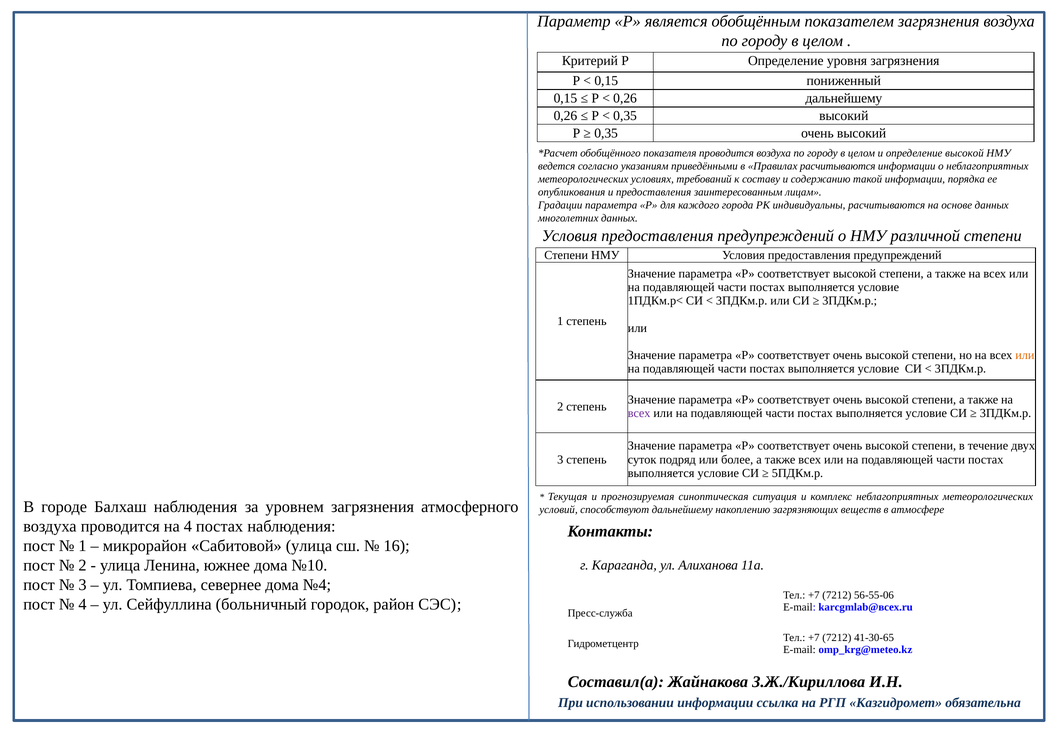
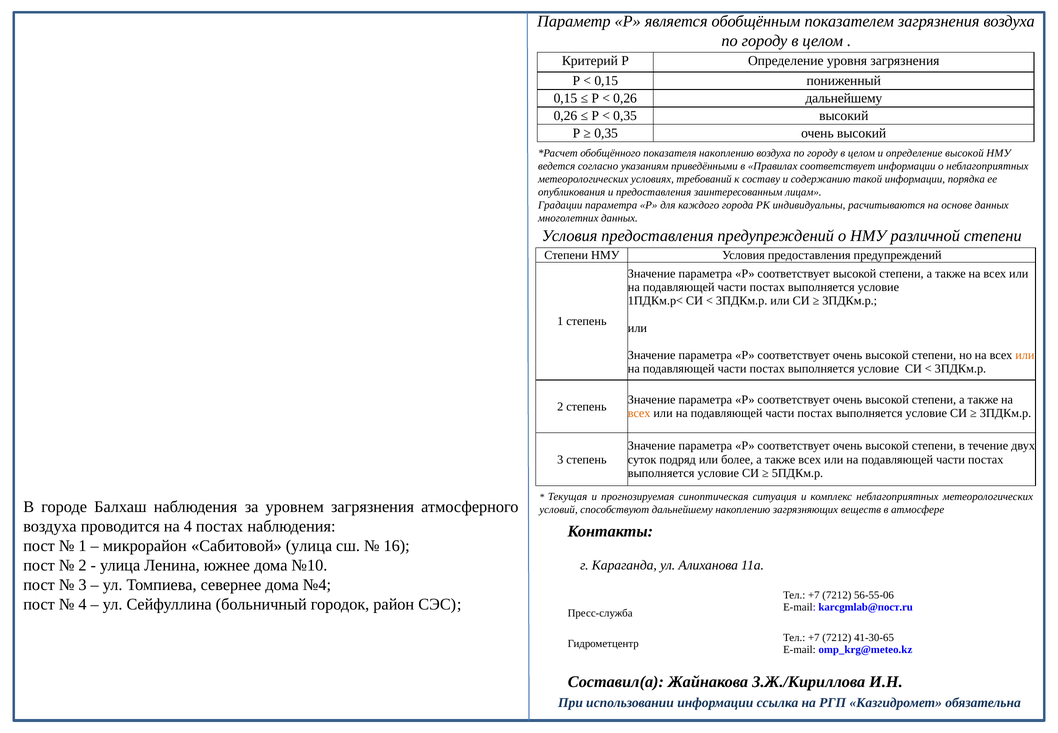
показателя проводится: проводится -> накоплению
Правилах расчитываются: расчитываются -> соответствует
всех at (639, 413) colour: purple -> orange
karcgmlab@всех.ru: karcgmlab@всех.ru -> karcgmlab@пост.ru
